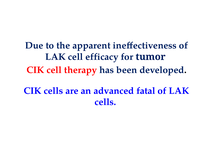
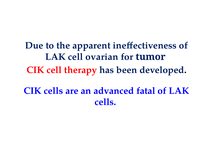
efficacy: efficacy -> ovarian
